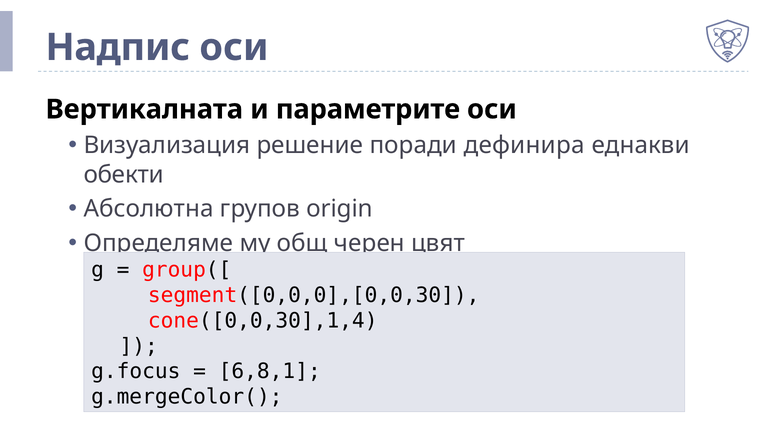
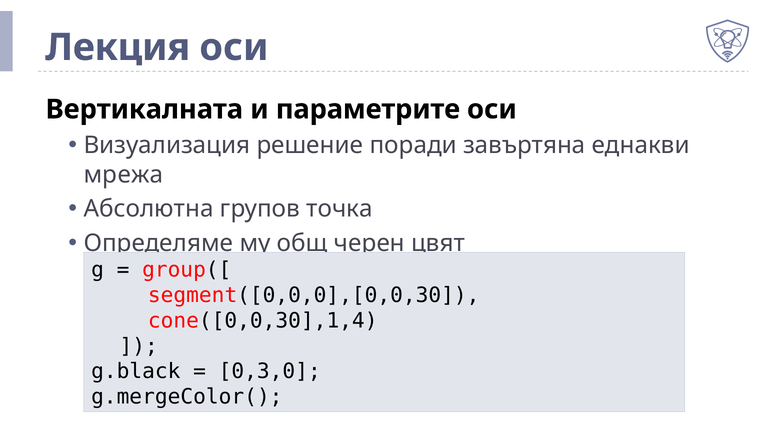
Надпис: Надпис -> Лекция
дефинира: дефинира -> завъртяна
обекти: обекти -> мрежа
origin: origin -> точка
g.focus: g.focus -> g.black
6,8,1: 6,8,1 -> 0,3,0
